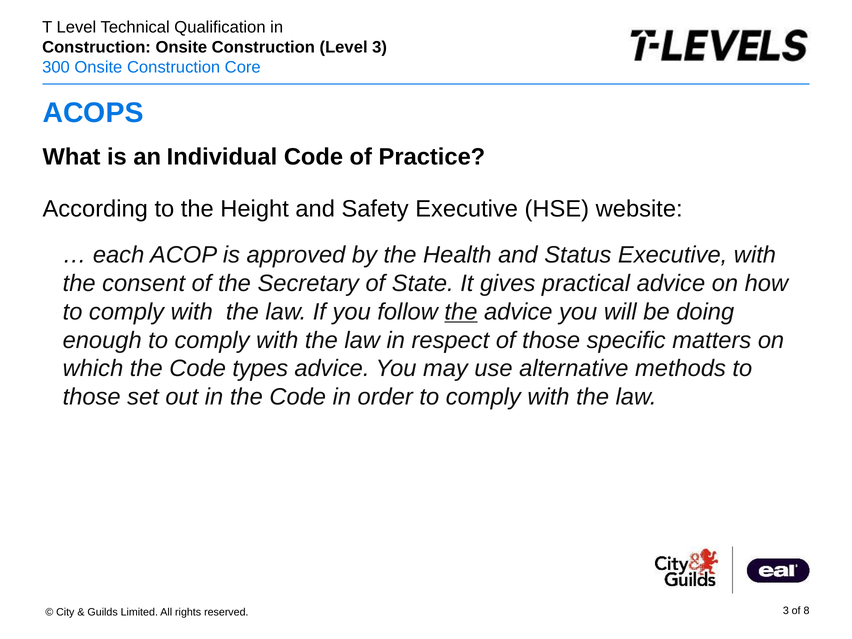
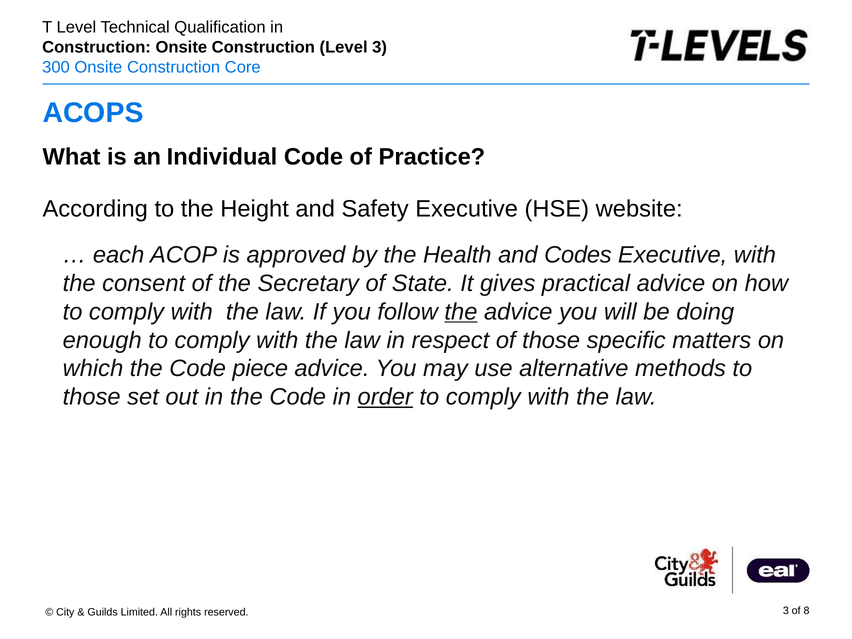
Status: Status -> Codes
types: types -> piece
order underline: none -> present
